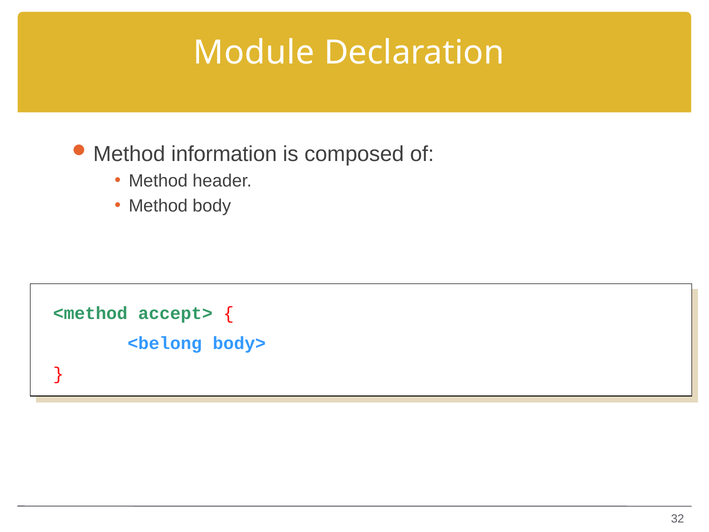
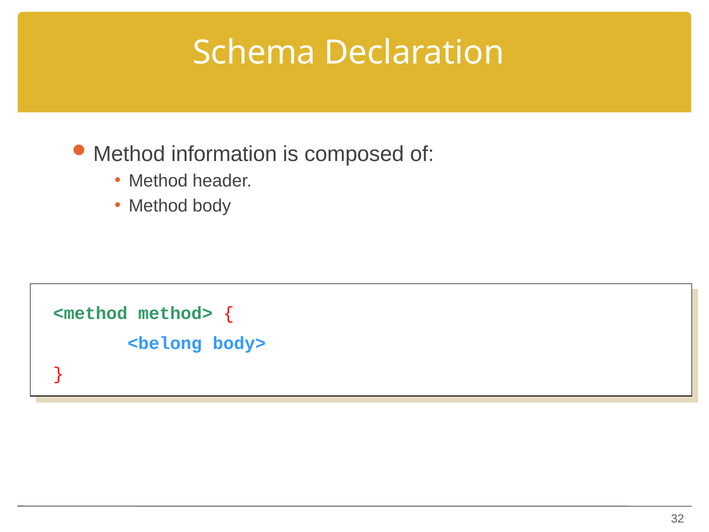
Module: Module -> Schema
accept>: accept> -> method>
